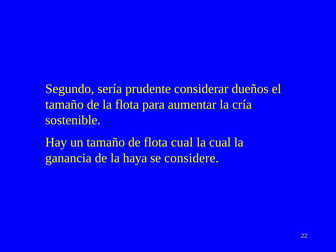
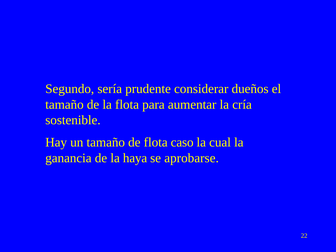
flota cual: cual -> caso
considere: considere -> aprobarse
